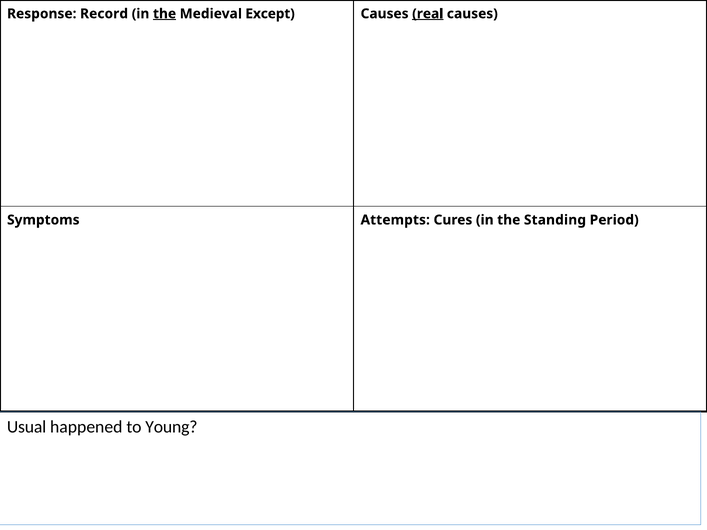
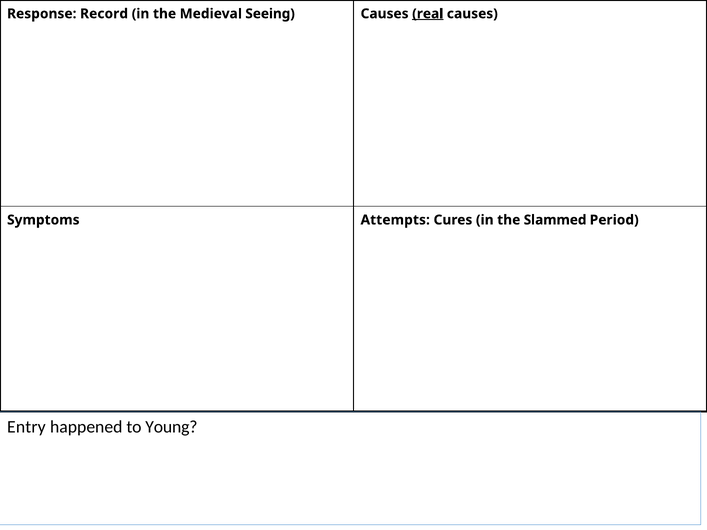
the at (165, 14) underline: present -> none
Except: Except -> Seeing
Standing: Standing -> Slammed
Usual: Usual -> Entry
